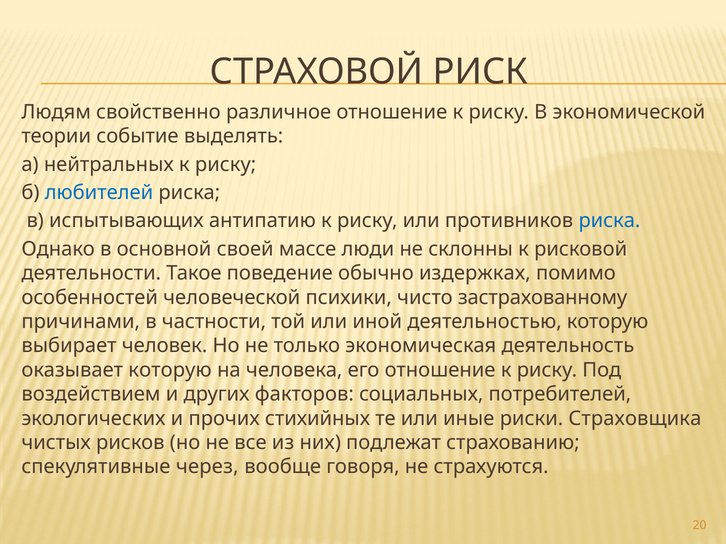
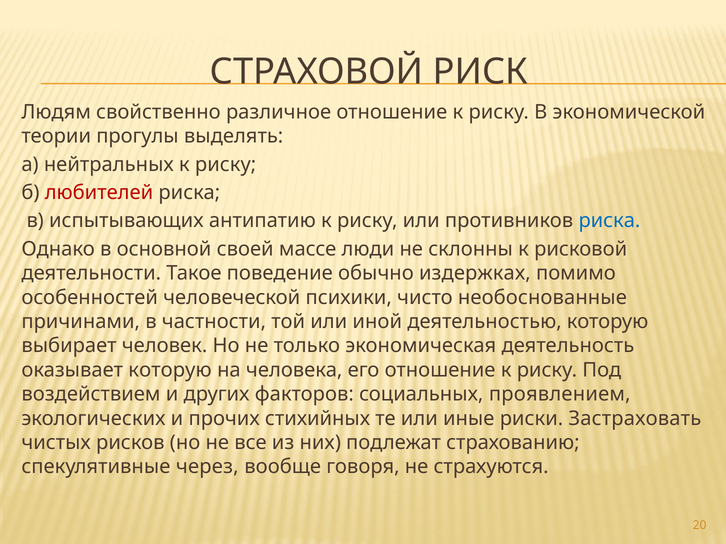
событие: событие -> прогулы
любителей colour: blue -> red
застрахованному: застрахованному -> необоснованные
потребителей: потребителей -> проявлением
Страховщика: Страховщика -> Застраховать
